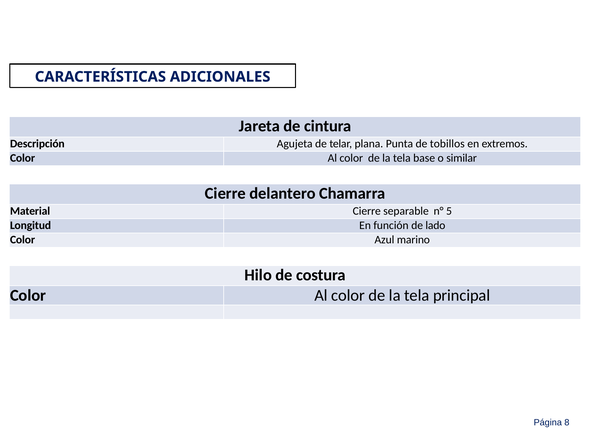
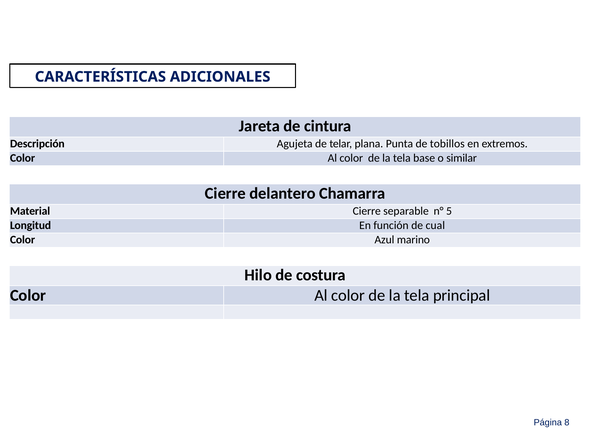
lado: lado -> cual
